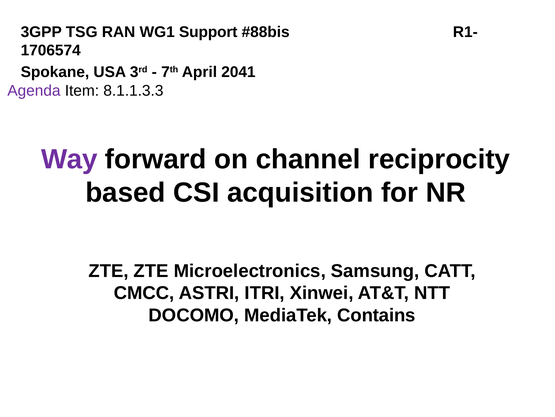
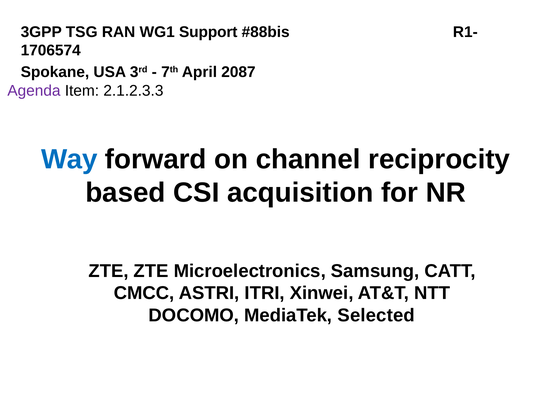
2041: 2041 -> 2087
8.1.1.3.3: 8.1.1.3.3 -> 2.1.2.3.3
Way colour: purple -> blue
Contains: Contains -> Selected
